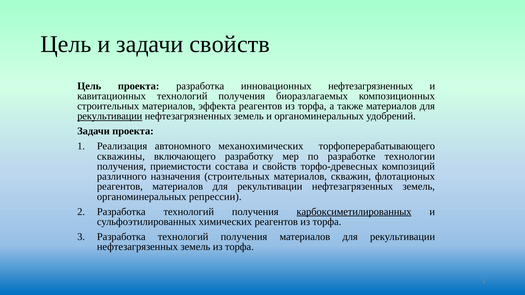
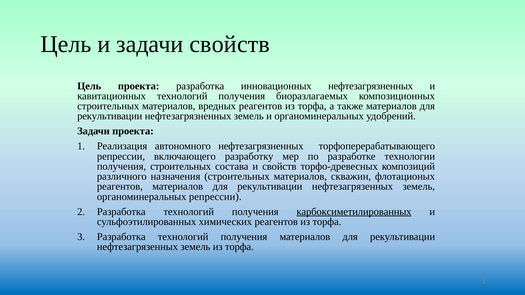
эффекта: эффекта -> вредных
рекультивации at (110, 116) underline: present -> none
автономного механохимических: механохимических -> нефтезагрязненных
скважины at (121, 156): скважины -> репрессии
получения приемистости: приемистости -> строительных
